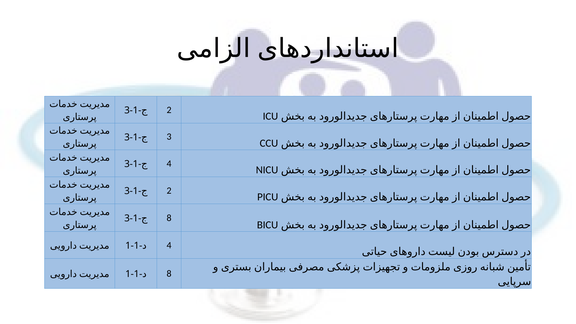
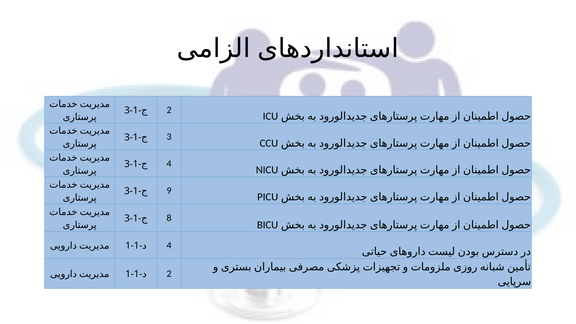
2 at (169, 191): 2 -> 9
8 at (169, 274): 8 -> 2
